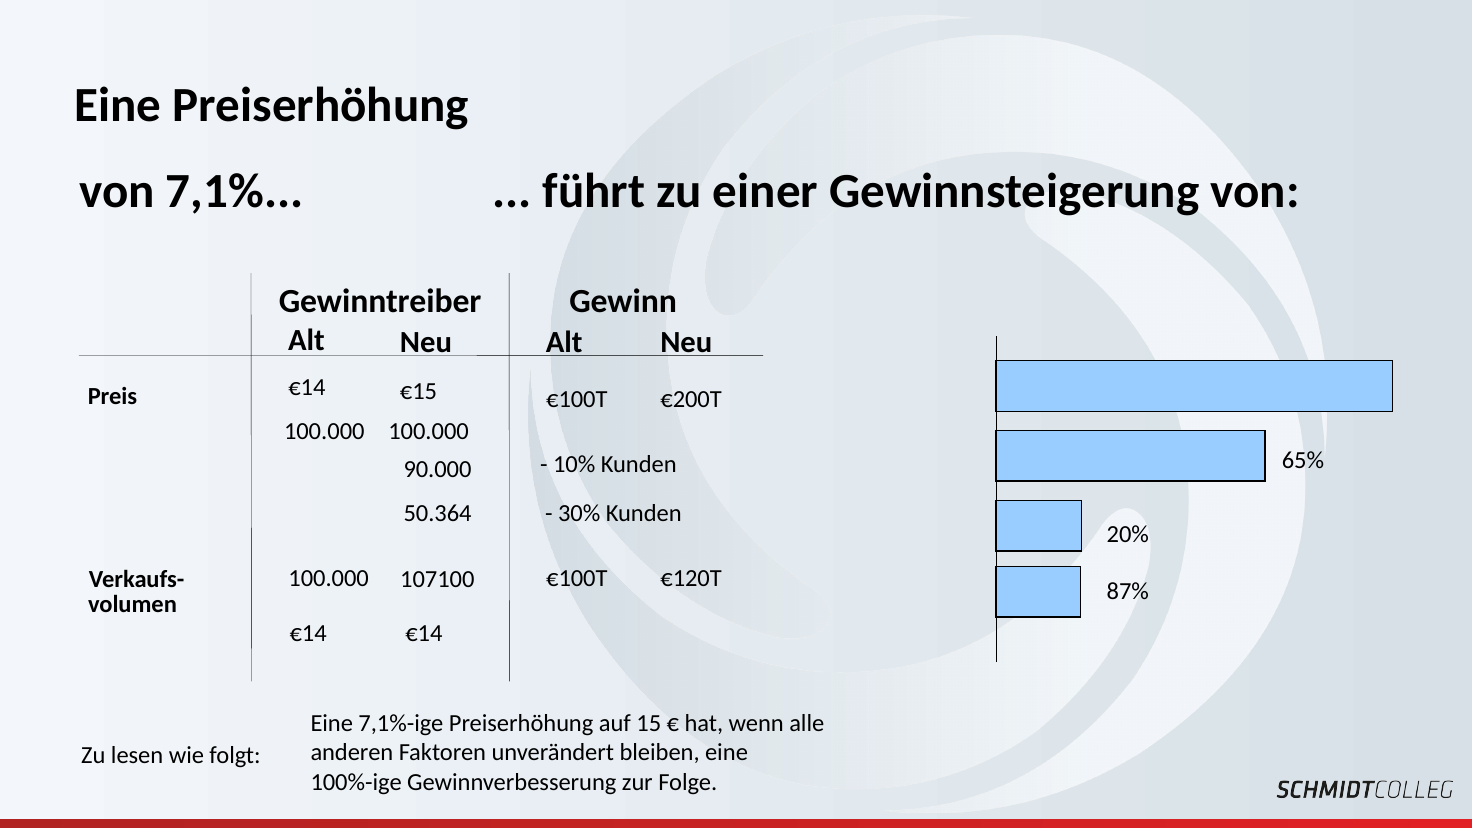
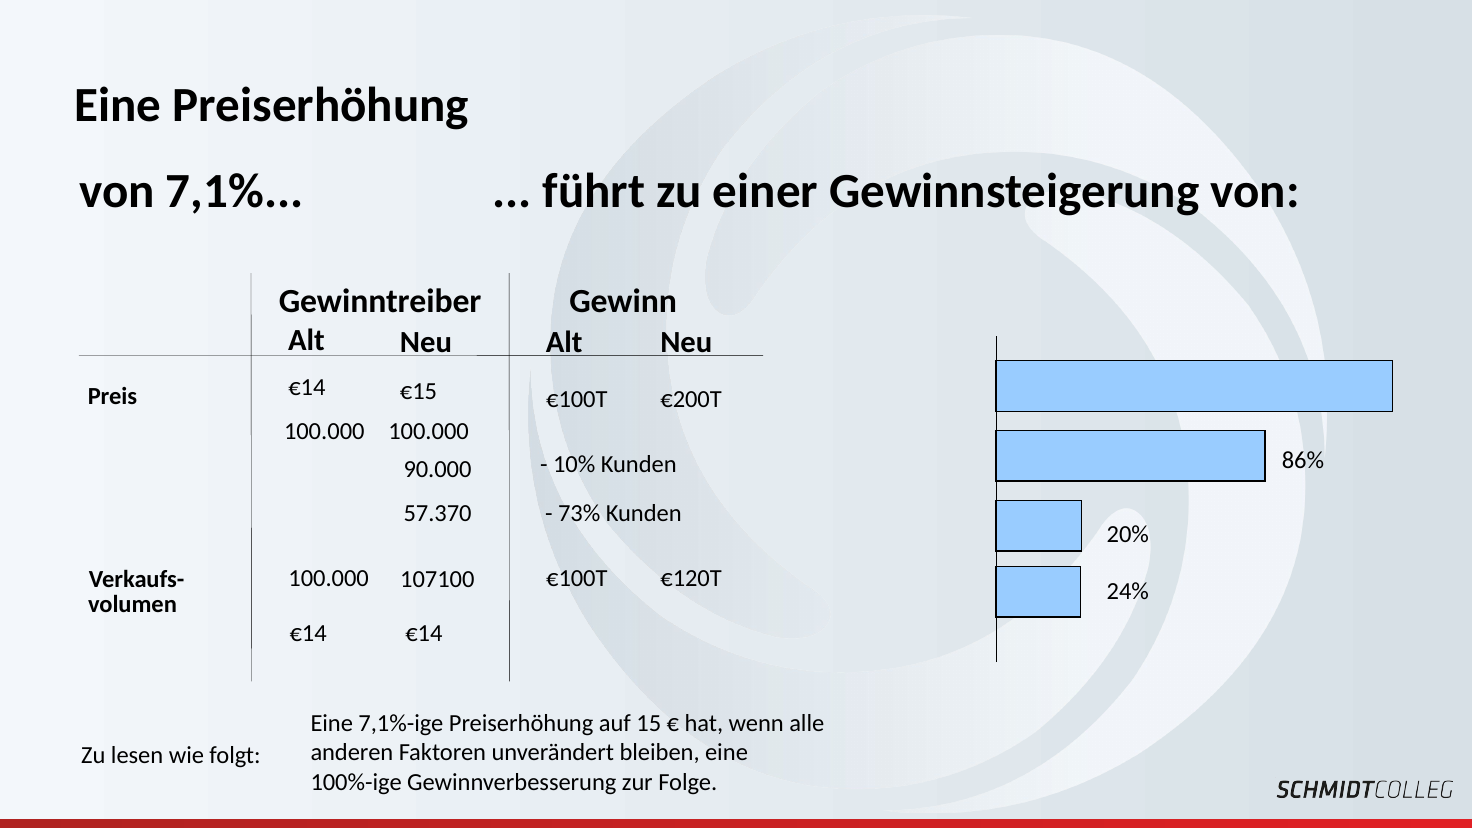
65%: 65% -> 86%
50.364: 50.364 -> 57.370
30%: 30% -> 73%
87%: 87% -> 24%
